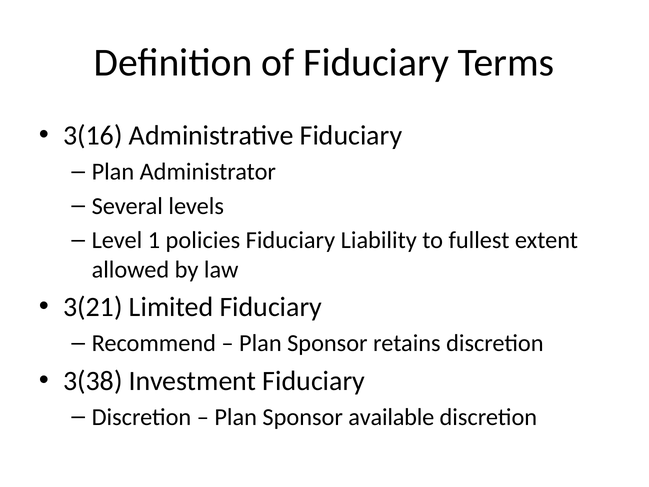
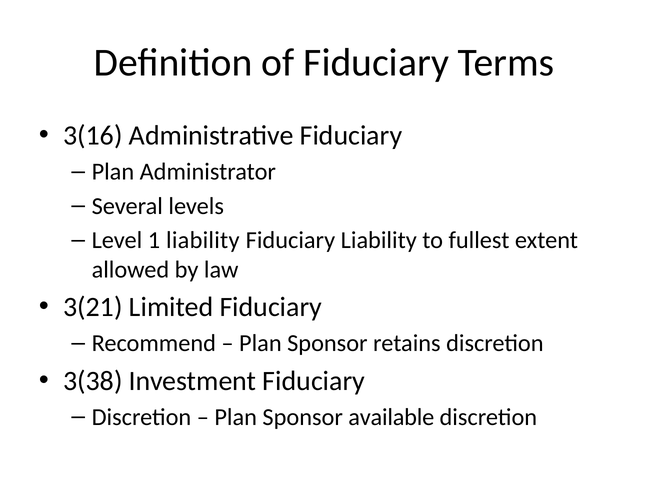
1 policies: policies -> liability
